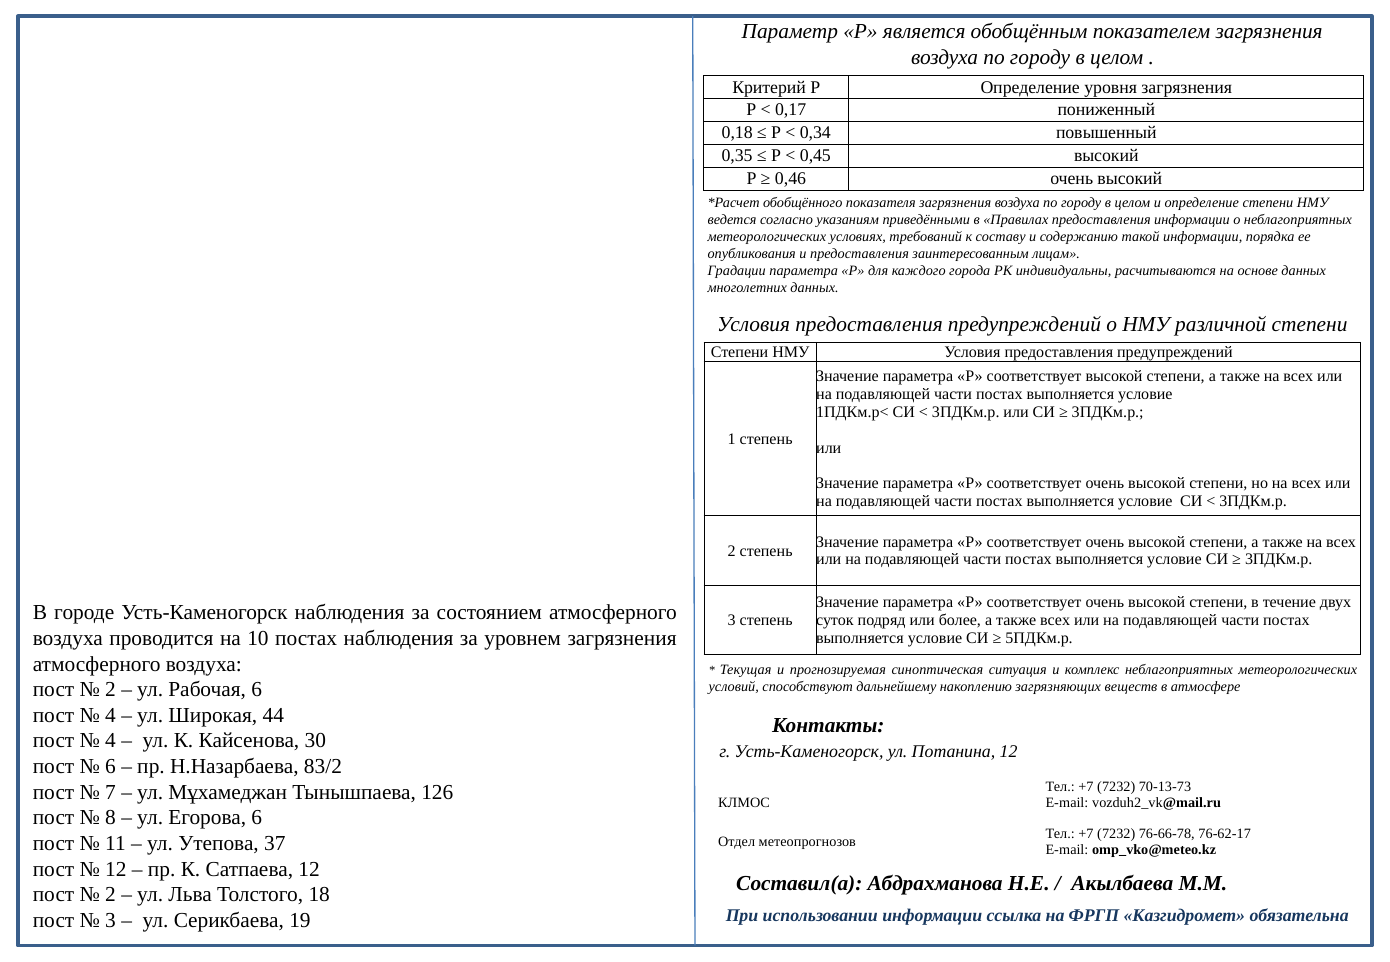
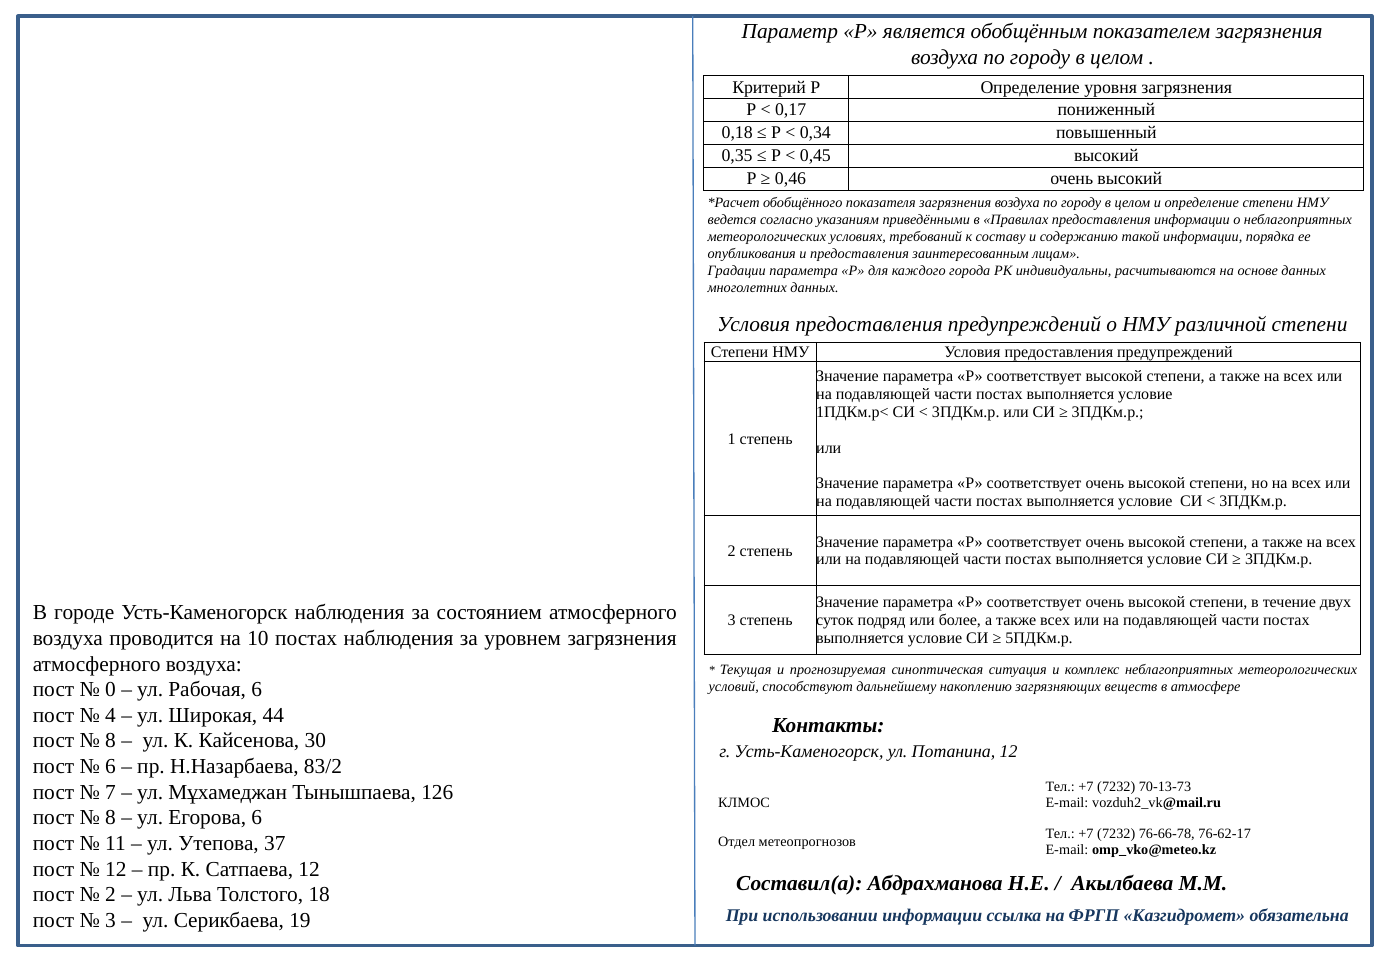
2 at (111, 690): 2 -> 0
4 at (111, 741): 4 -> 8
